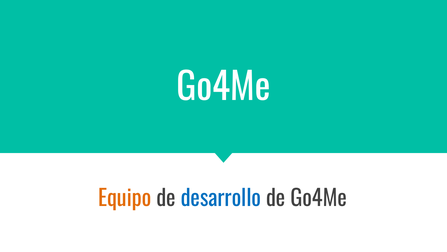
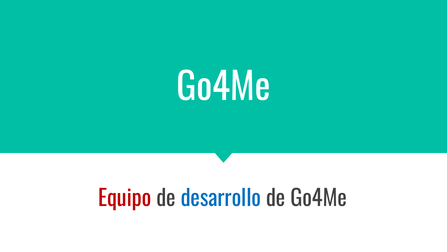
Equipo colour: orange -> red
